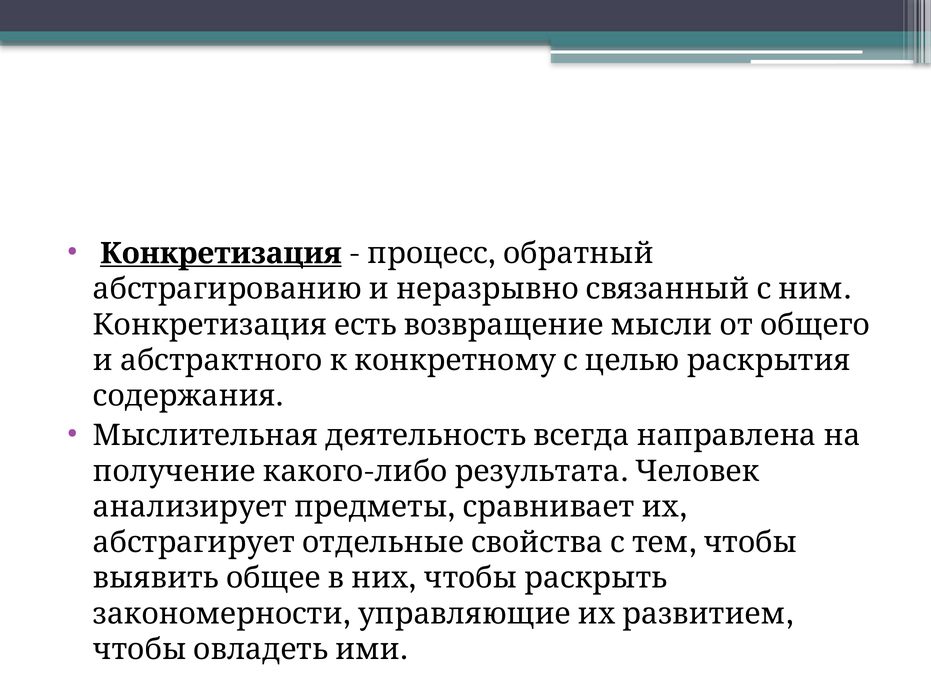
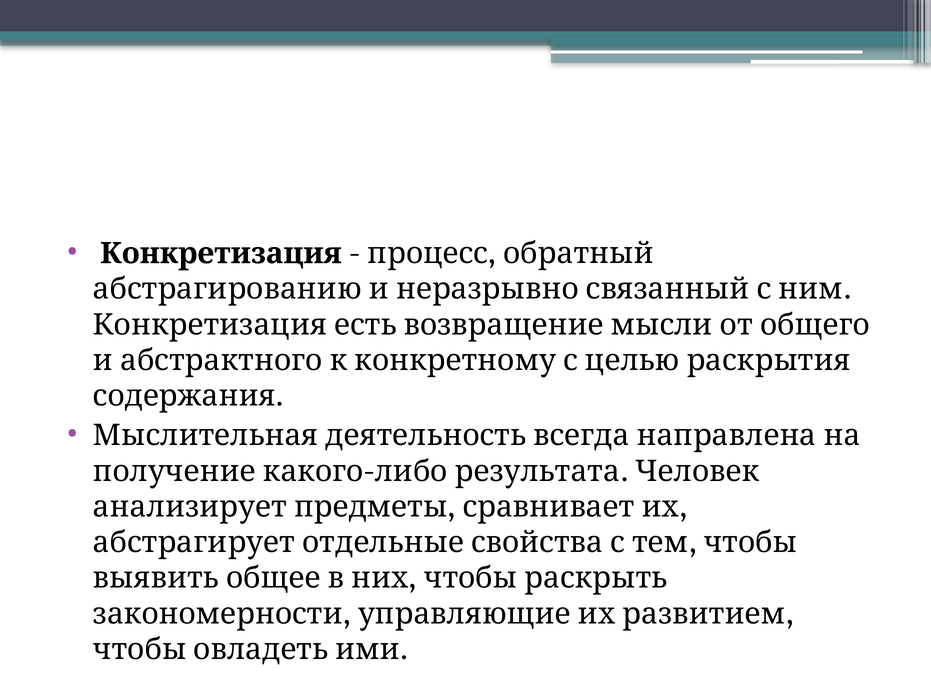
Конкретизация underline: present -> none
